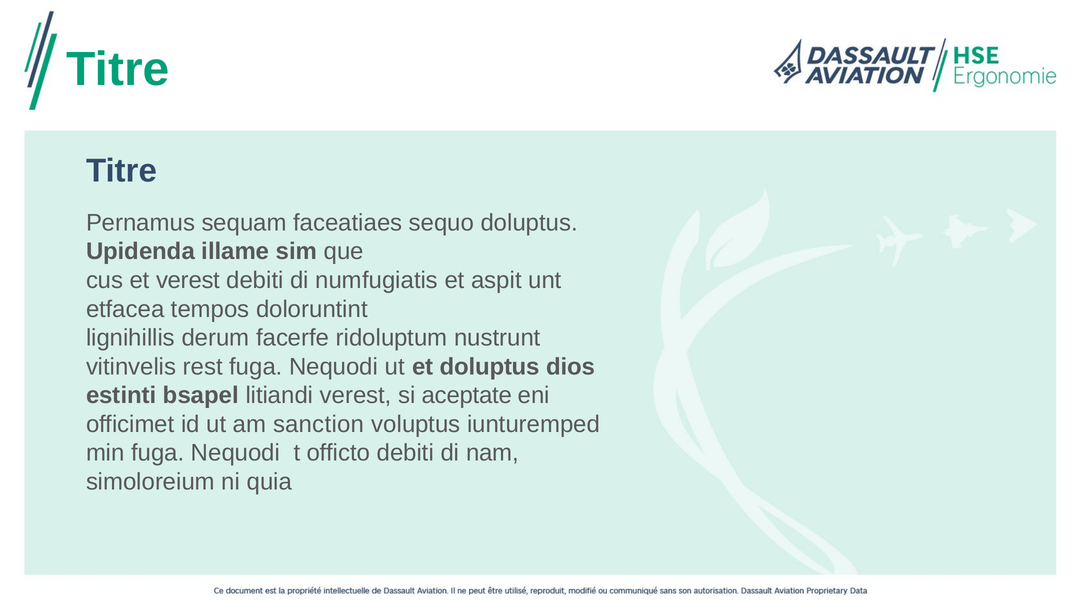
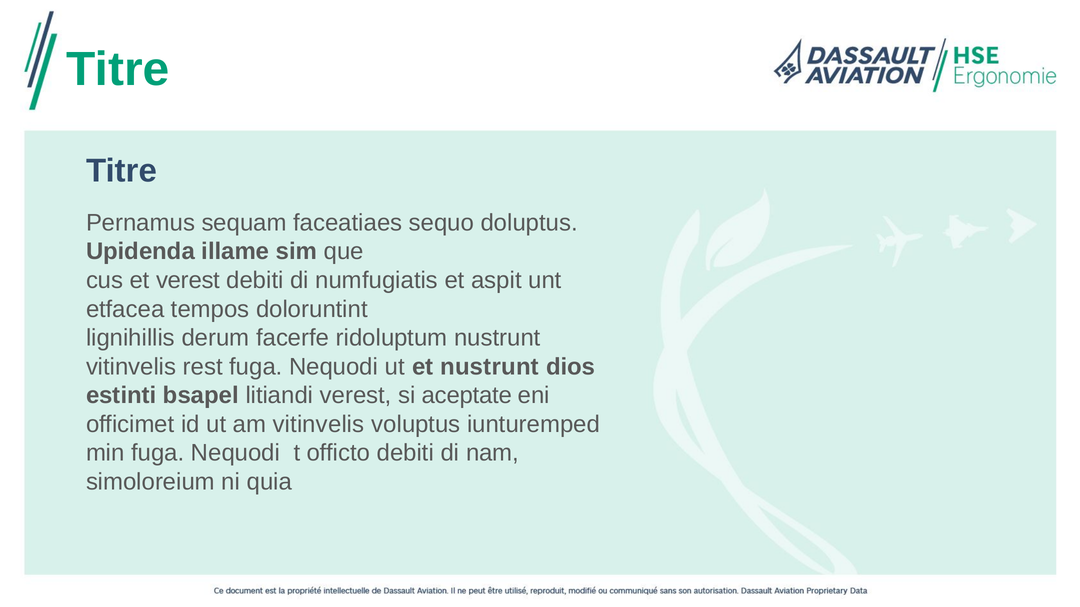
et doluptus: doluptus -> nustrunt
am sanction: sanction -> vitinvelis
